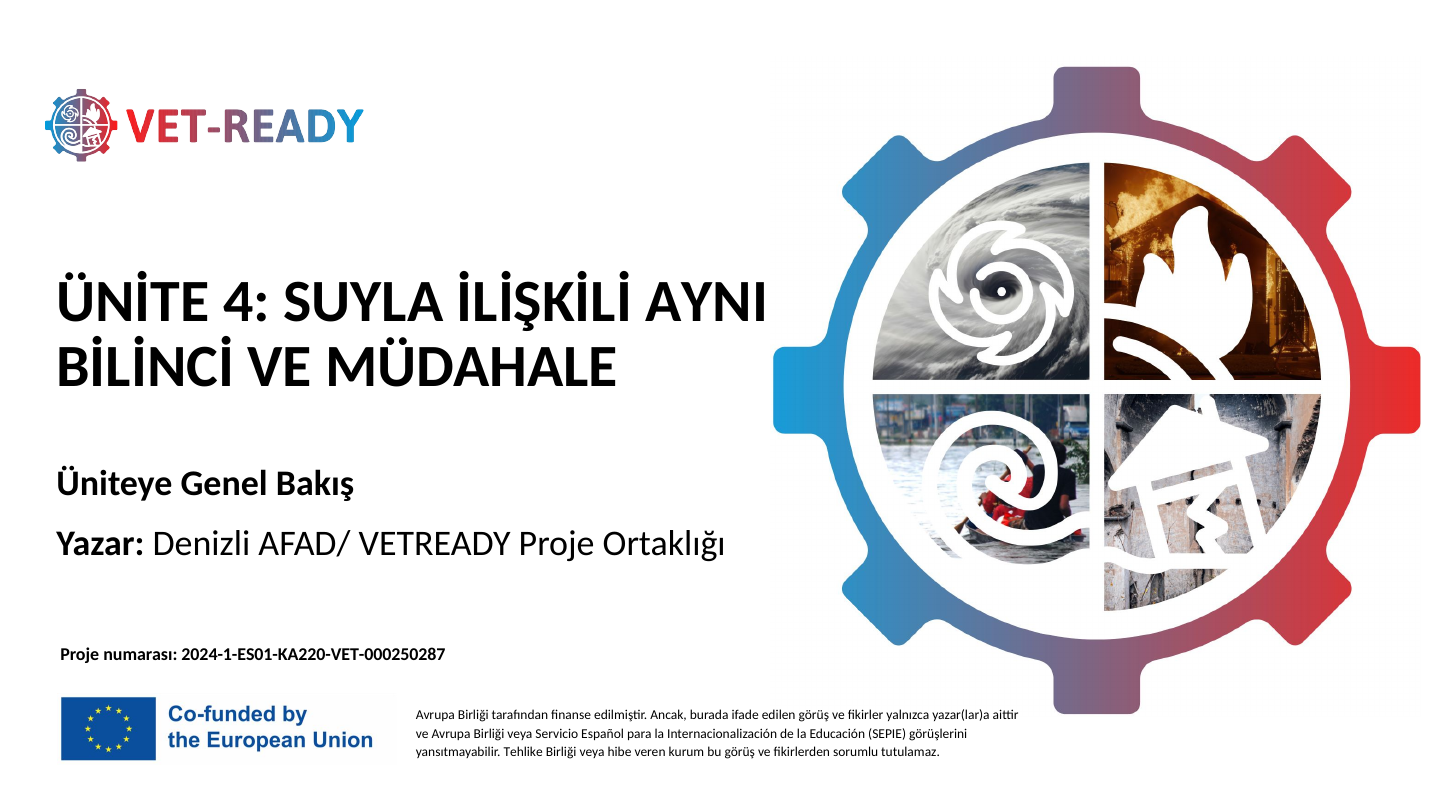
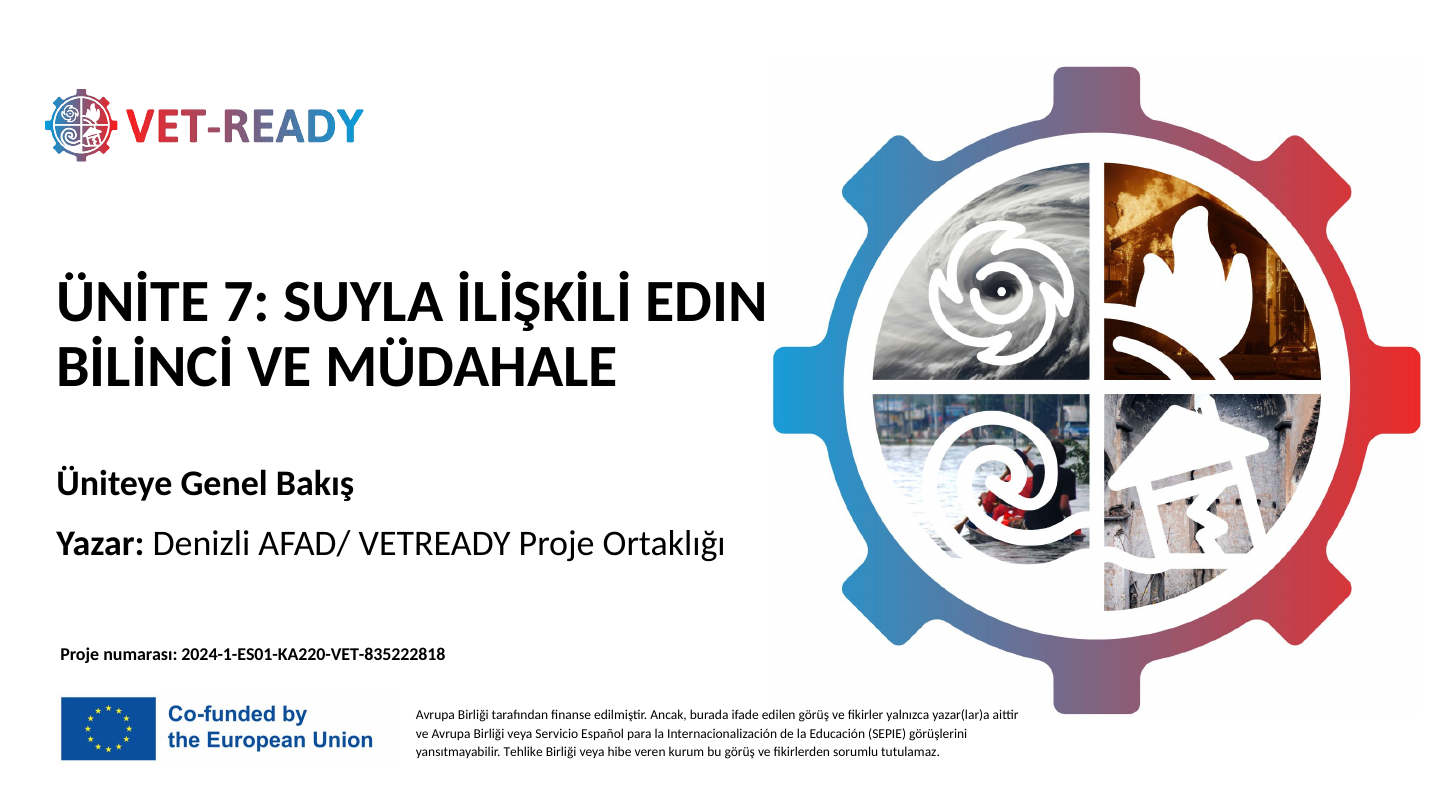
4: 4 -> 7
AYNI: AYNI -> EDIN
2024-1-ES01-KA220-VET-000250287: 2024-1-ES01-KA220-VET-000250287 -> 2024-1-ES01-KA220-VET-835222818
